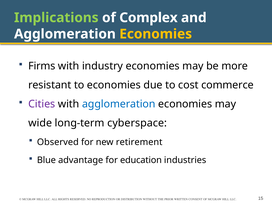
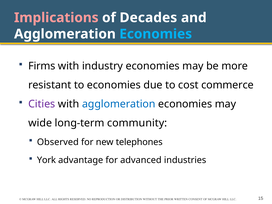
Implications colour: light green -> pink
Complex: Complex -> Decades
Economies at (156, 34) colour: yellow -> light blue
cyberspace: cyberspace -> community
retirement: retirement -> telephones
Blue: Blue -> York
education: education -> advanced
